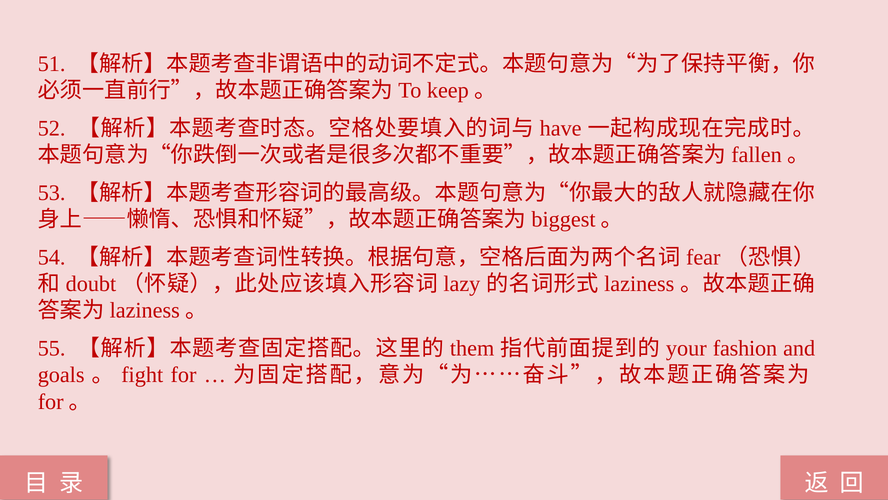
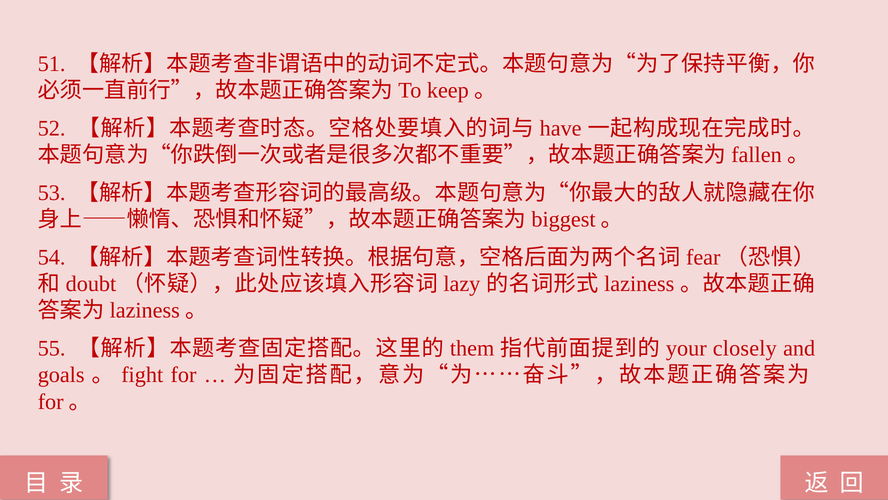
fashion: fashion -> closely
